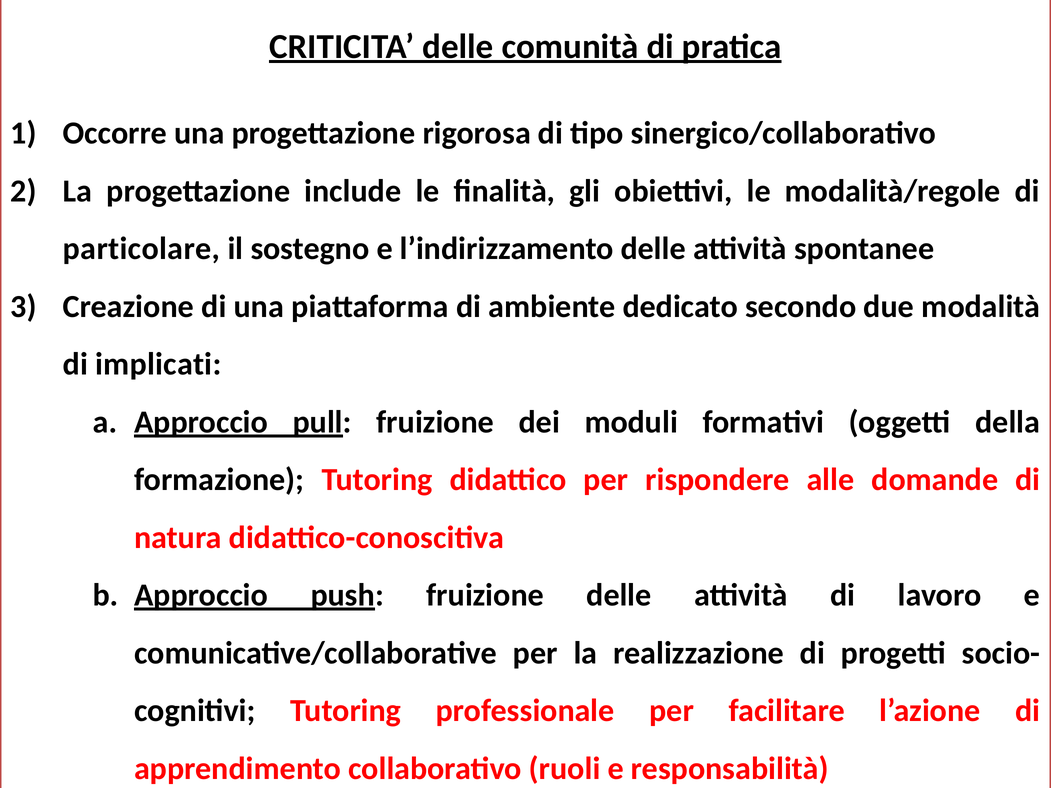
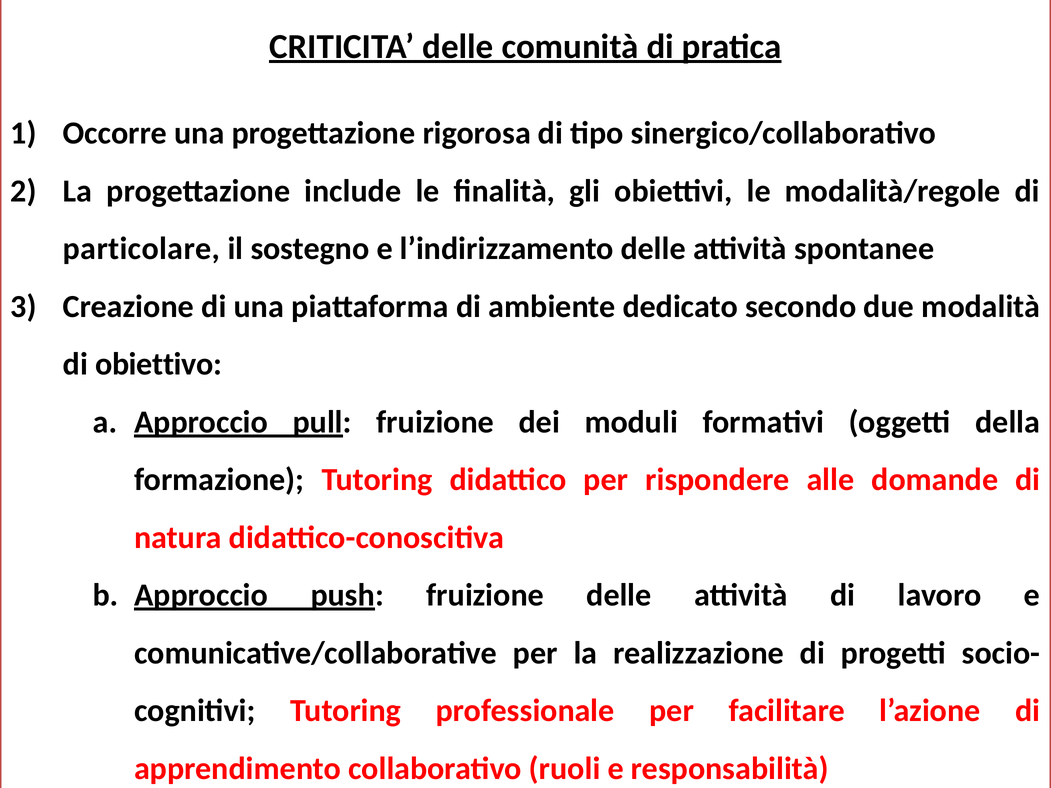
implicati: implicati -> obiettivo
